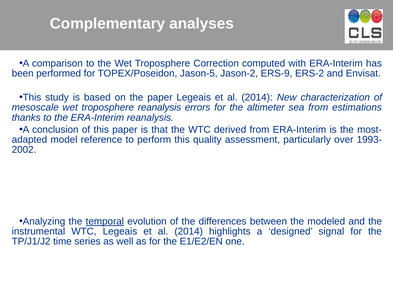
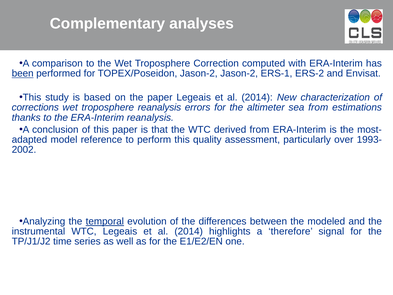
been underline: none -> present
TOPEX/Poseidon Jason-5: Jason-5 -> Jason-2
ERS-9: ERS-9 -> ERS-1
mesoscale: mesoscale -> corrections
designed: designed -> therefore
